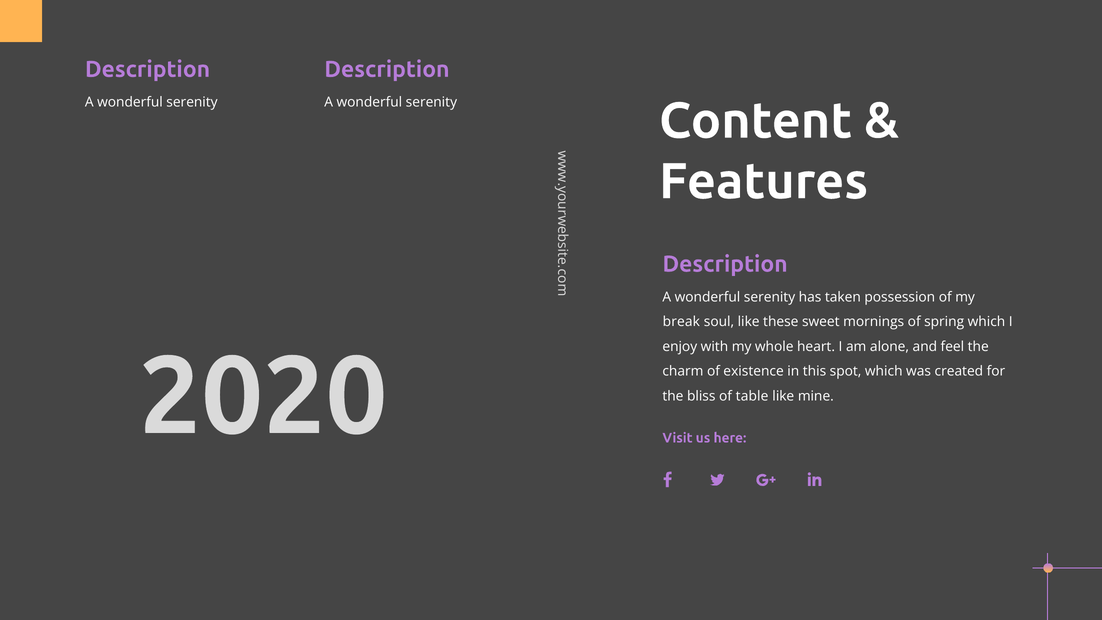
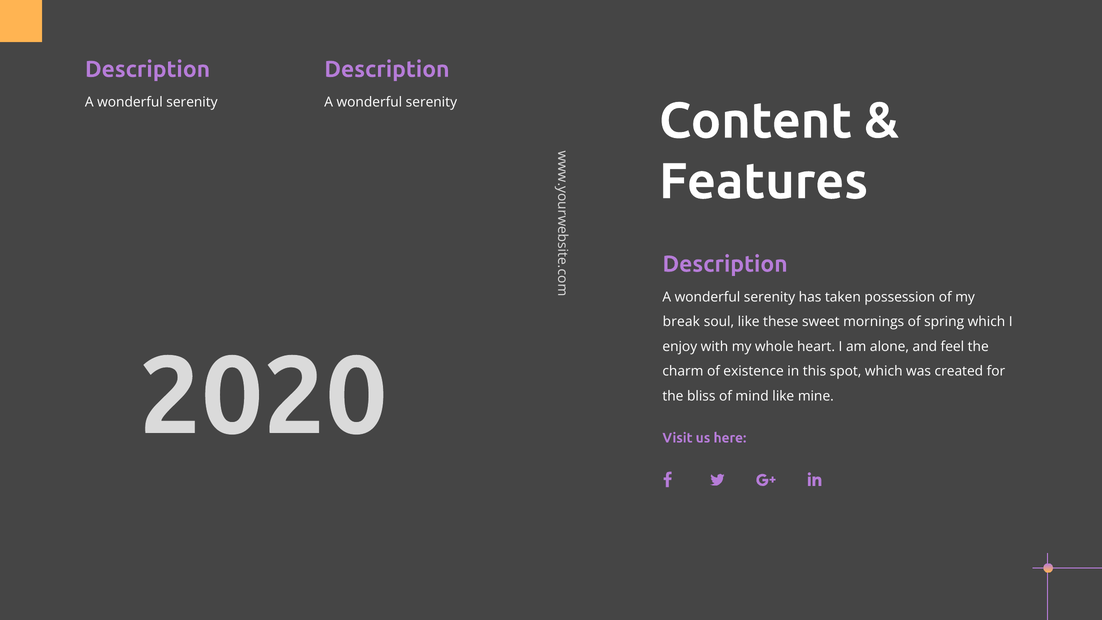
table: table -> mind
